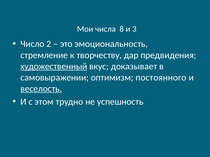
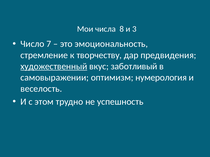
2: 2 -> 7
доказывает: доказывает -> заботливый
постоянного: постоянного -> нумерология
веселость underline: present -> none
